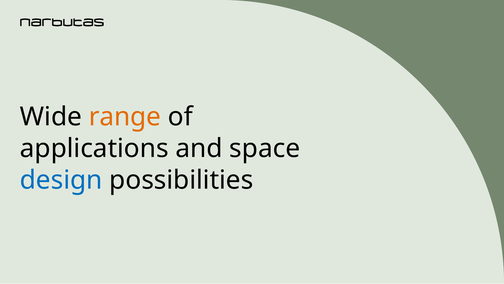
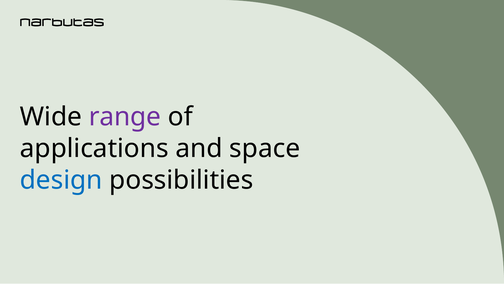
range colour: orange -> purple
